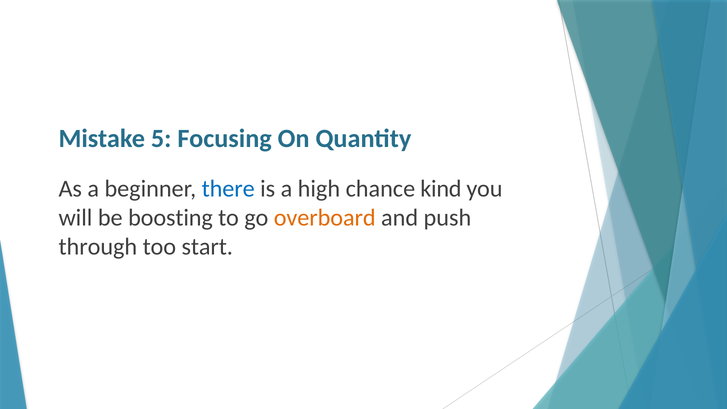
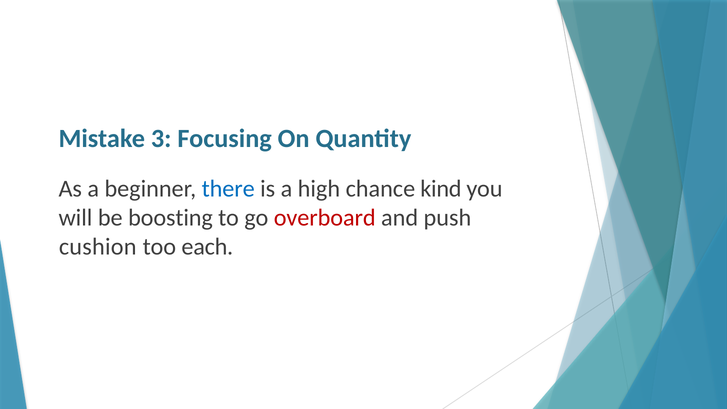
5: 5 -> 3
overboard colour: orange -> red
through: through -> cushion
start: start -> each
